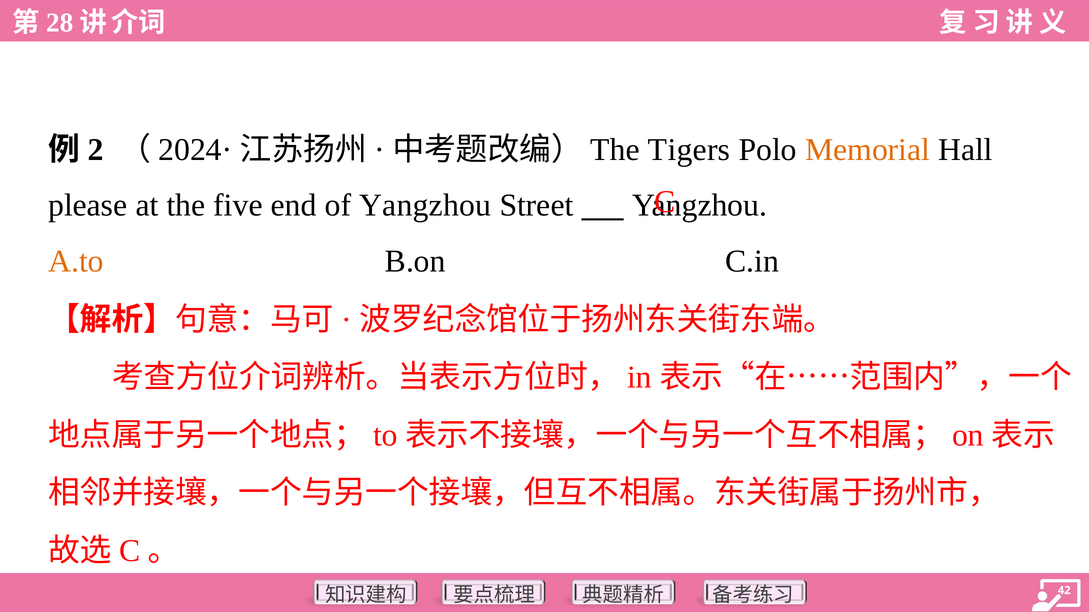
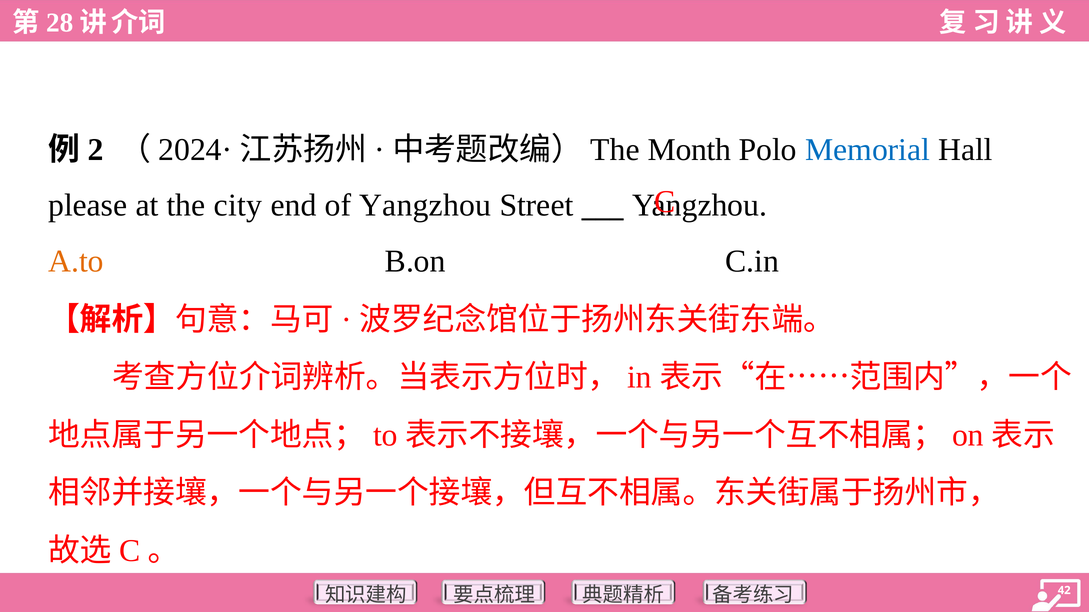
Tigers: Tigers -> Month
Memorial colour: orange -> blue
five: five -> city
